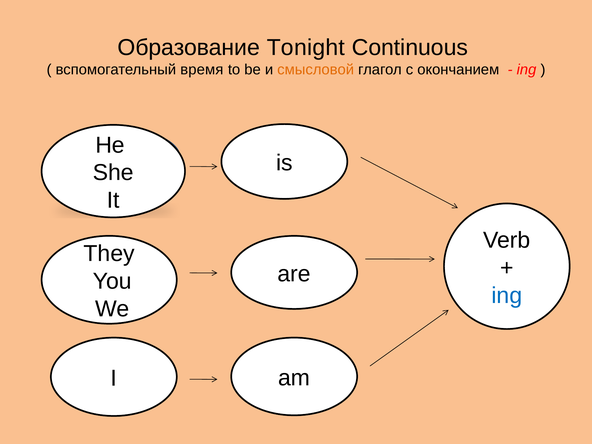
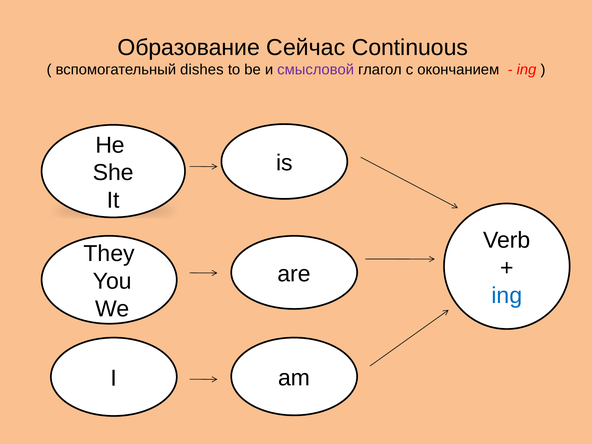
Tonight: Tonight -> Сейчас
время: время -> dishes
смысловой colour: orange -> purple
